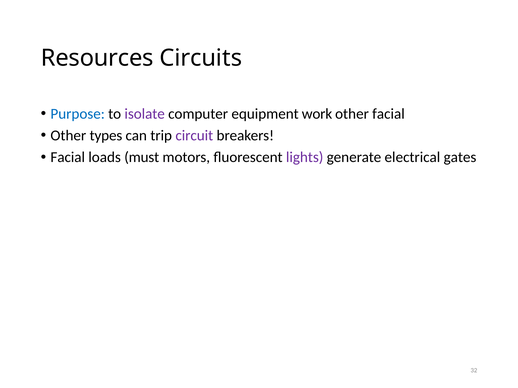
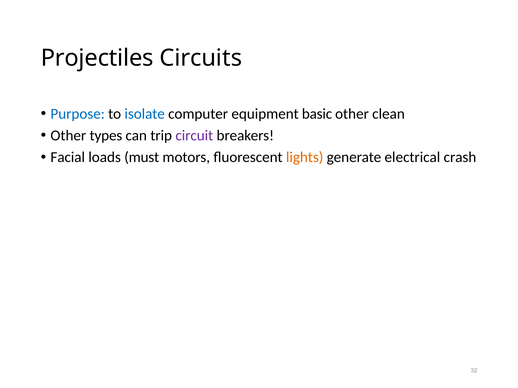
Resources: Resources -> Projectiles
isolate colour: purple -> blue
work: work -> basic
other facial: facial -> clean
lights colour: purple -> orange
gates: gates -> crash
